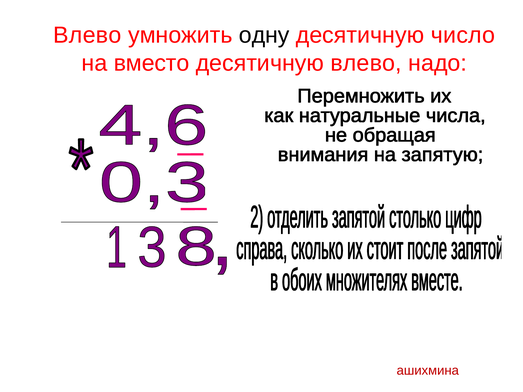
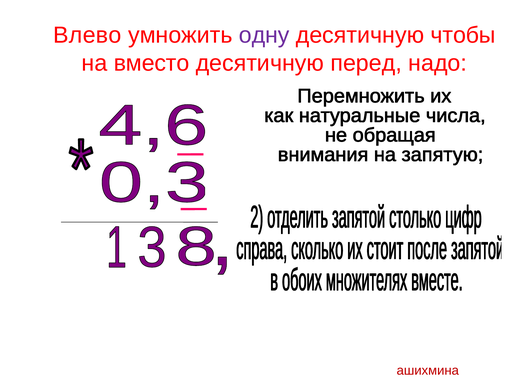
одну colour: black -> purple
число: число -> чтобы
десятичную влево: влево -> перед
